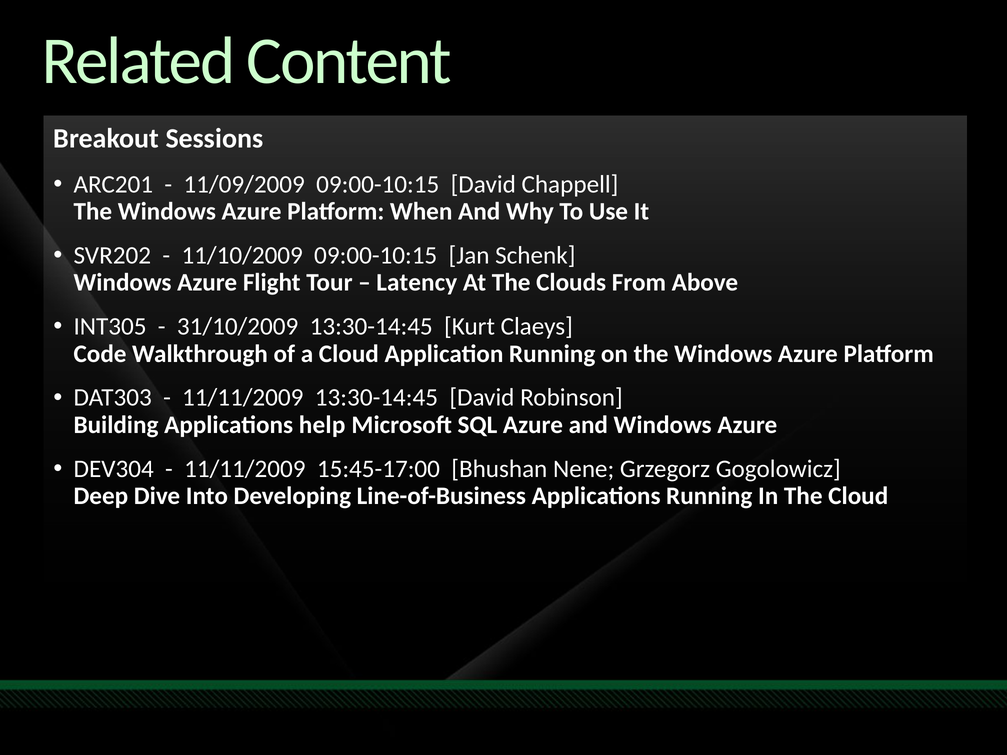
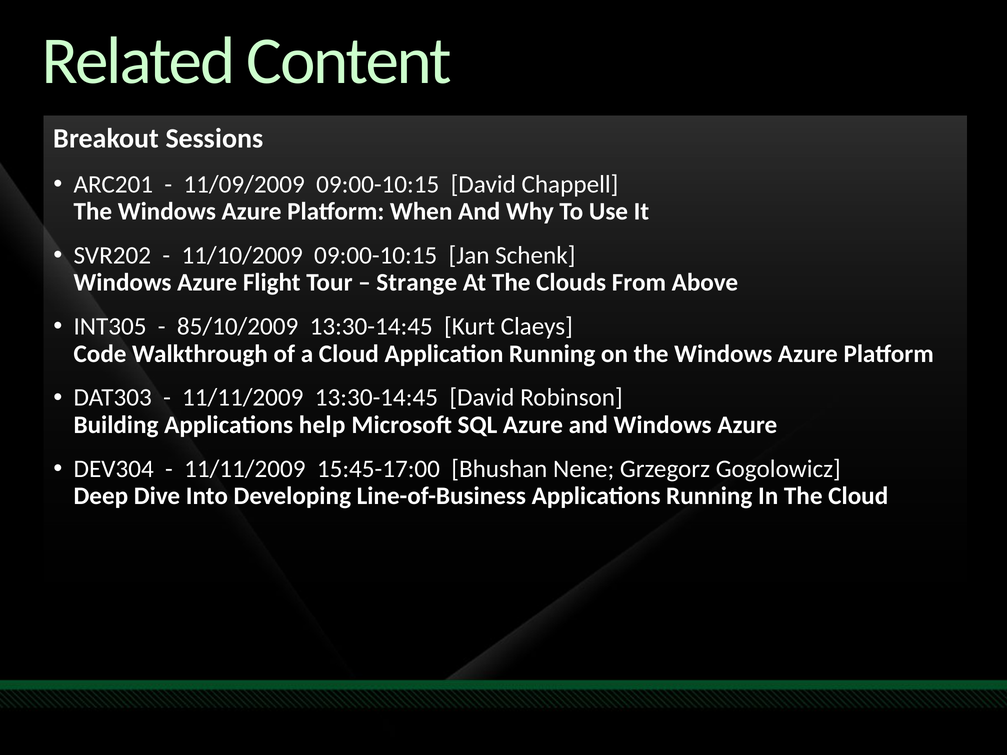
Latency: Latency -> Strange
31/10/2009: 31/10/2009 -> 85/10/2009
